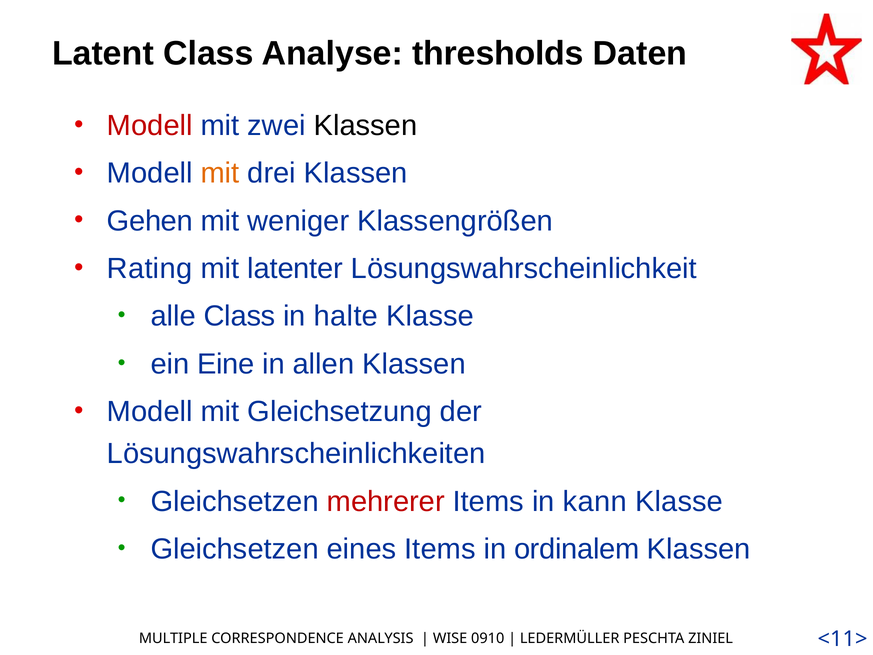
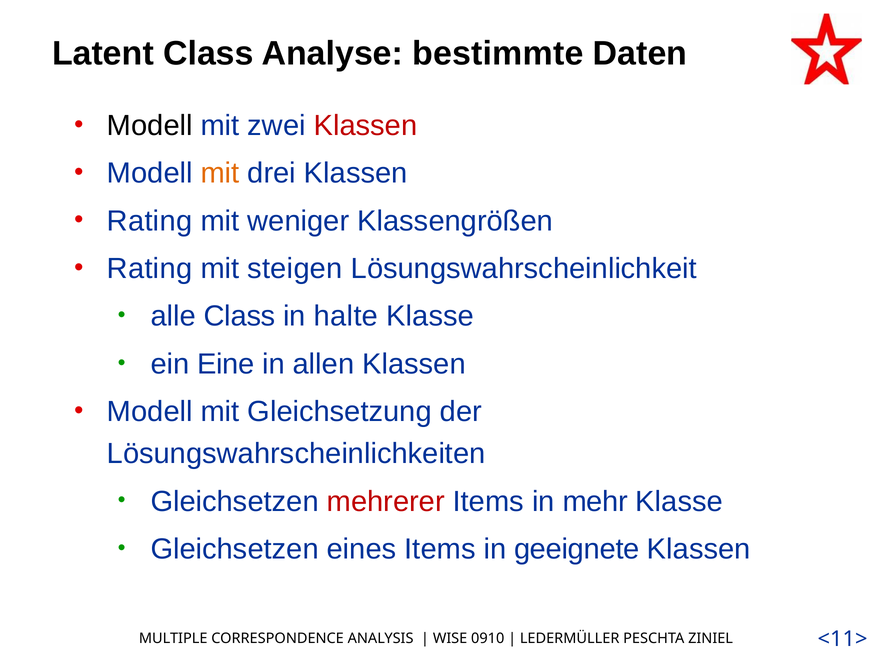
thresholds: thresholds -> bestimmte
Modell at (150, 125) colour: red -> black
Klassen at (365, 125) colour: black -> red
Gehen at (150, 221): Gehen -> Rating
latenter: latenter -> steigen
kann: kann -> mehr
ordinalem: ordinalem -> geeignete
